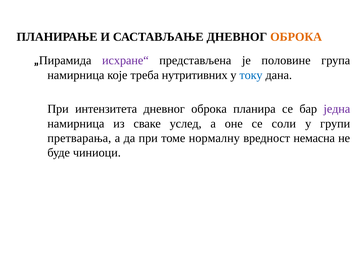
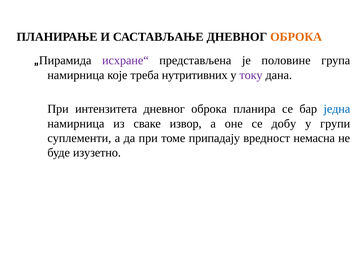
току colour: blue -> purple
једна colour: purple -> blue
услед: услед -> извор
соли: соли -> добу
претварања: претварања -> суплементи
нормалну: нормалну -> припадају
чиниоци: чиниоци -> изузетно
